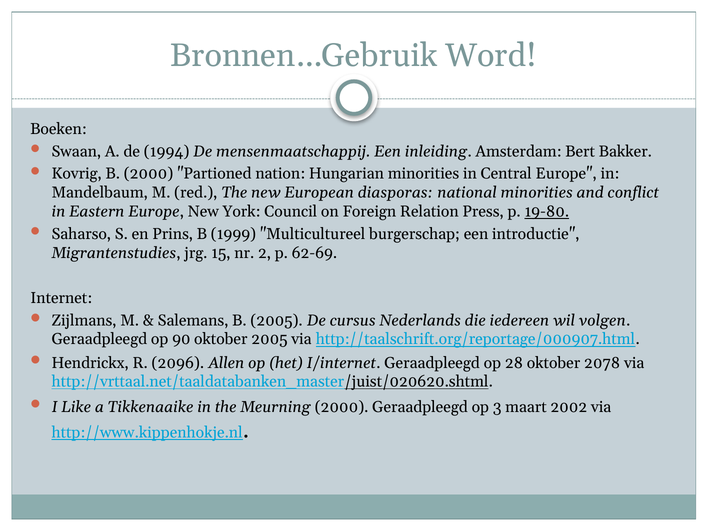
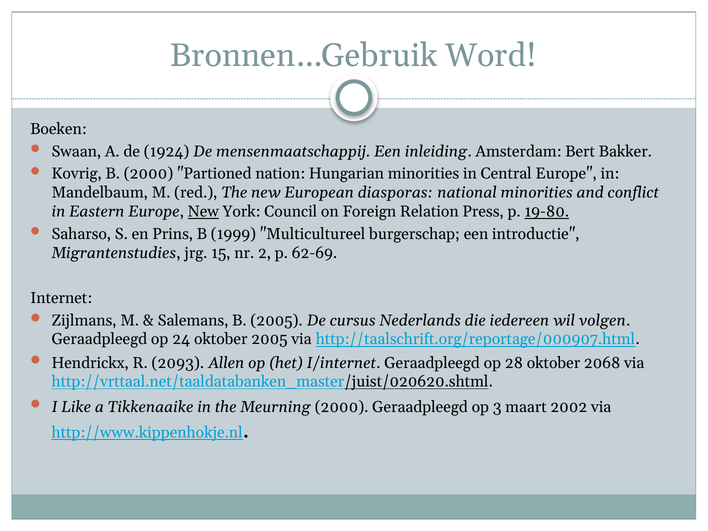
1994: 1994 -> 1924
New at (203, 212) underline: none -> present
90: 90 -> 24
2096: 2096 -> 2093
2078: 2078 -> 2068
